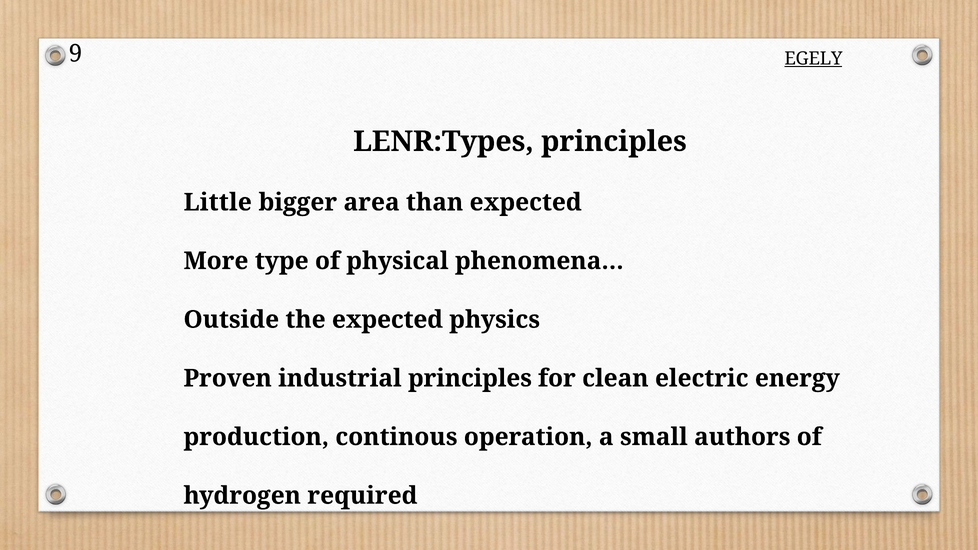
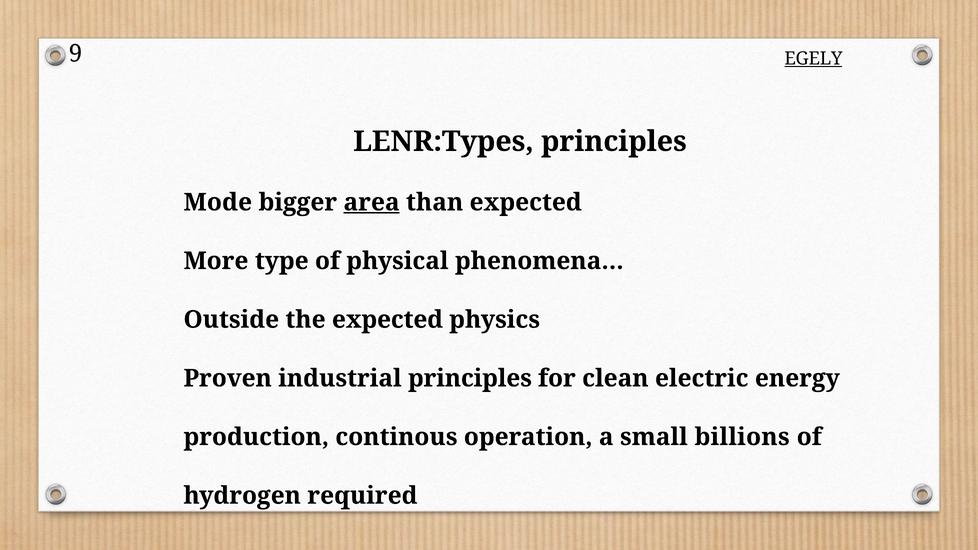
Little: Little -> Mode
area underline: none -> present
authors: authors -> billions
